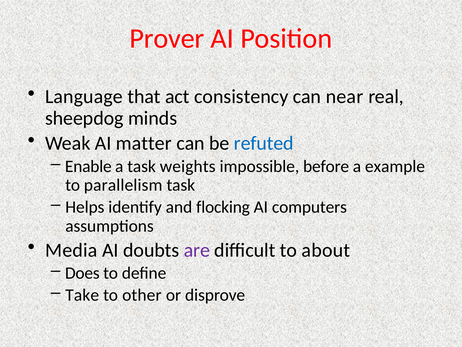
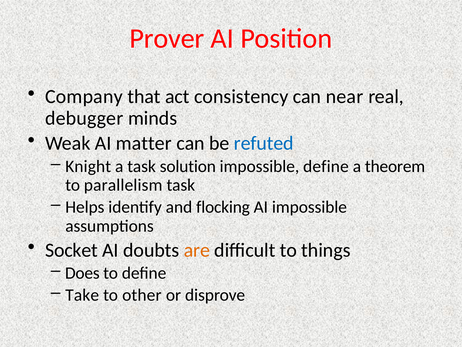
Language: Language -> Company
sheepdog: sheepdog -> debugger
Enable: Enable -> Knight
weights: weights -> solution
impossible before: before -> define
example: example -> theorem
AI computers: computers -> impossible
Media: Media -> Socket
are colour: purple -> orange
about: about -> things
